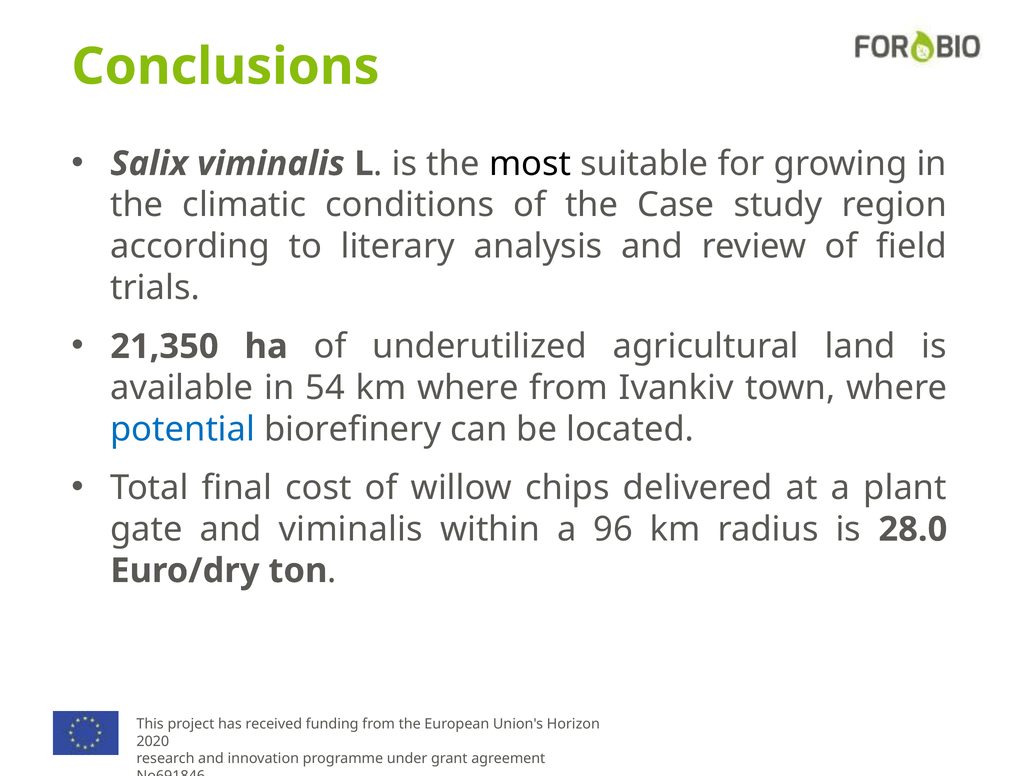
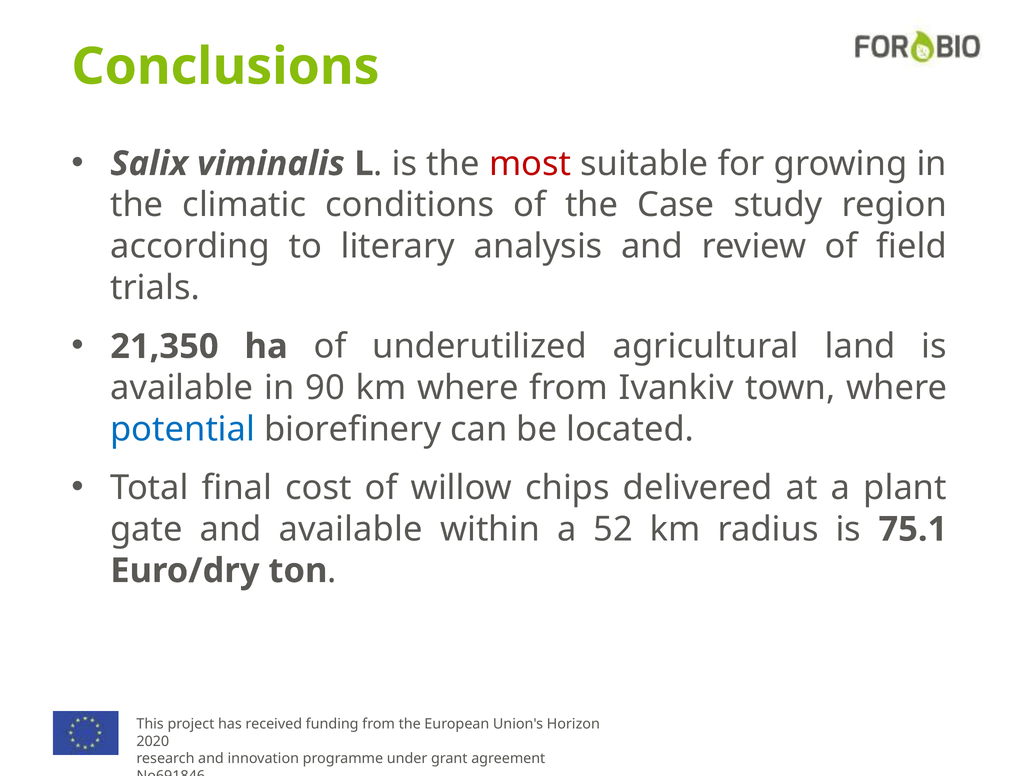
most colour: black -> red
54: 54 -> 90
and viminalis: viminalis -> available
96: 96 -> 52
28.0: 28.0 -> 75.1
